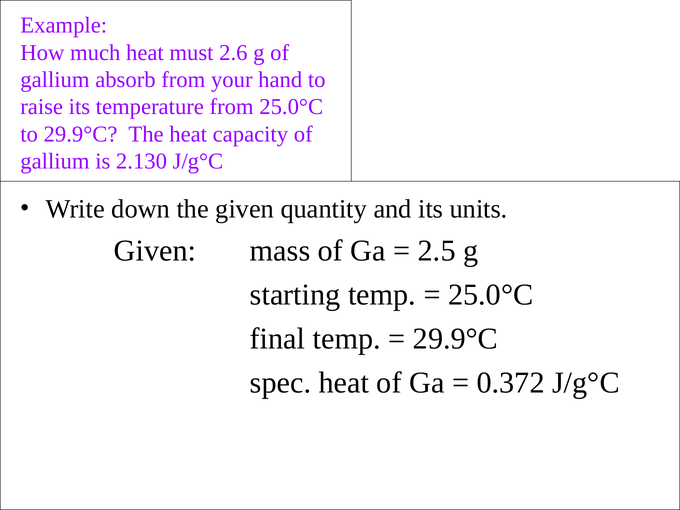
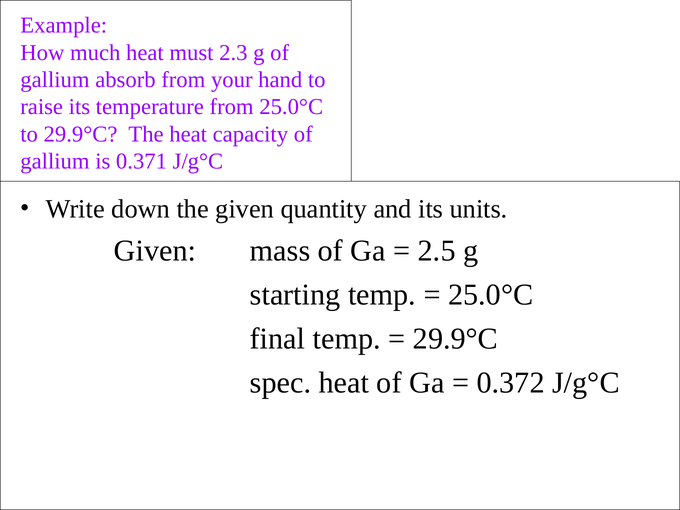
2.6: 2.6 -> 2.3
2.130: 2.130 -> 0.371
